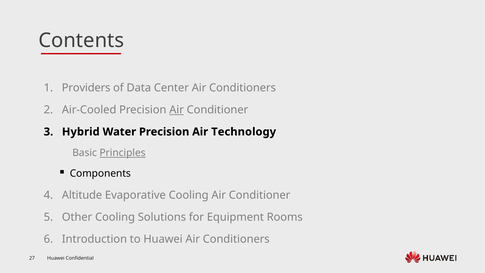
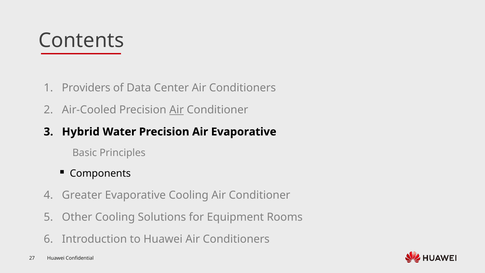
Air Technology: Technology -> Evaporative
Principles underline: present -> none
Altitude: Altitude -> Greater
